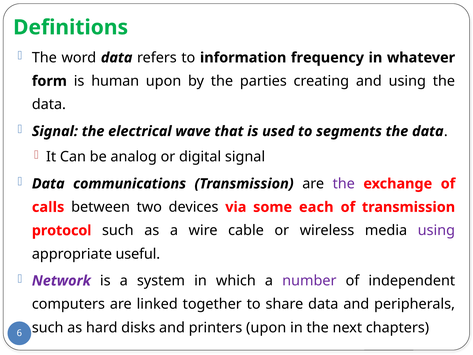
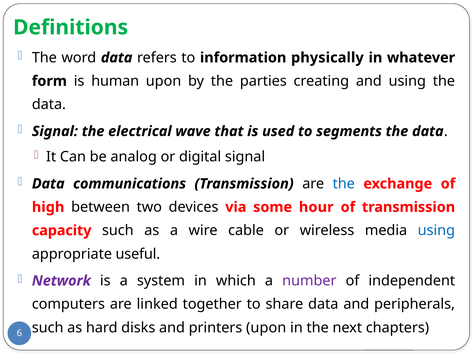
frequency: frequency -> physically
the at (344, 184) colour: purple -> blue
calls: calls -> high
each: each -> hour
protocol: protocol -> capacity
using at (436, 230) colour: purple -> blue
